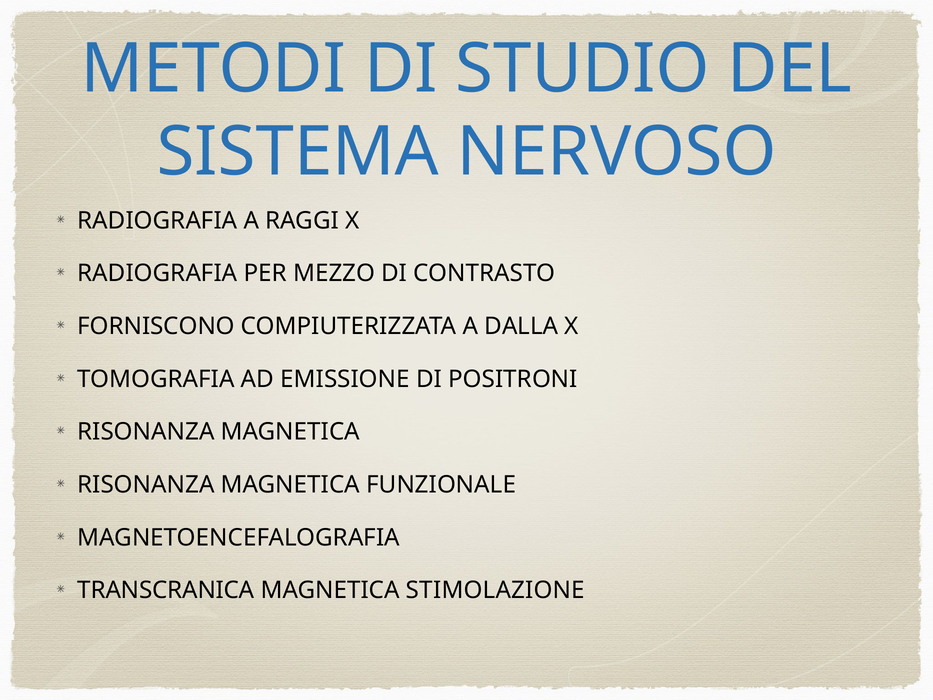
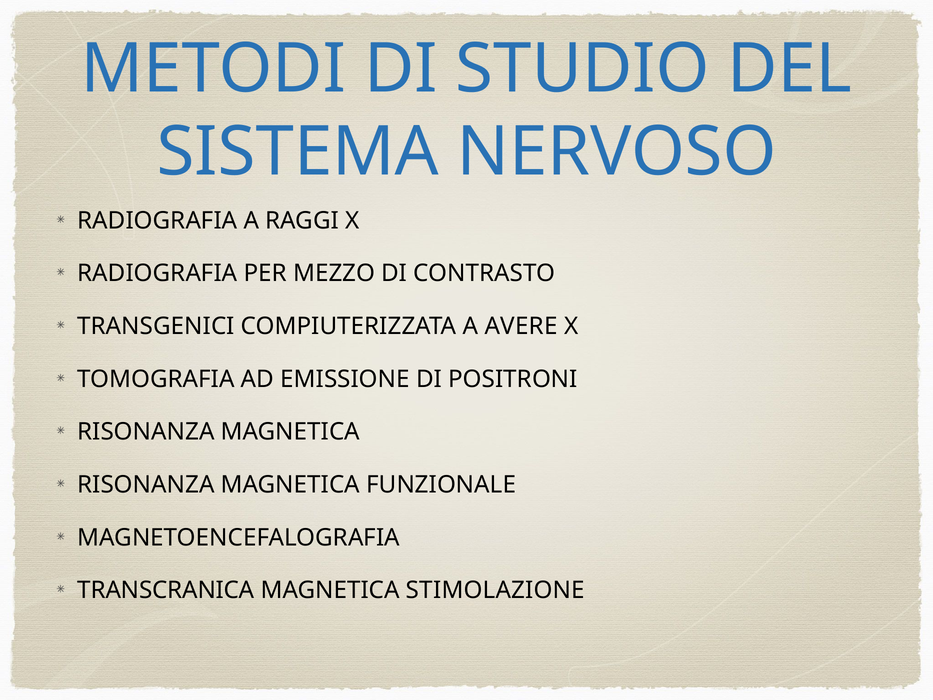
FORNISCONO: FORNISCONO -> TRANSGENICI
DALLA: DALLA -> AVERE
